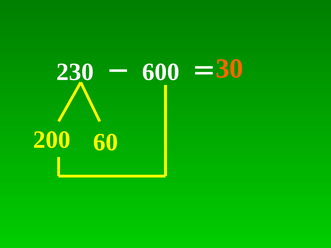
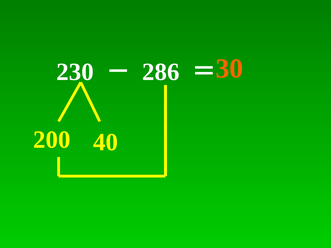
600: 600 -> 286
60: 60 -> 40
